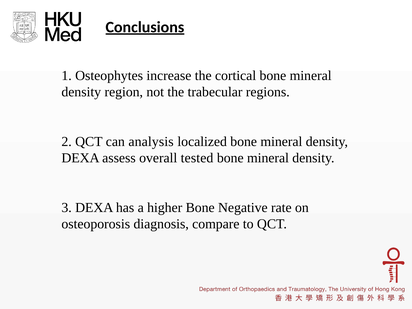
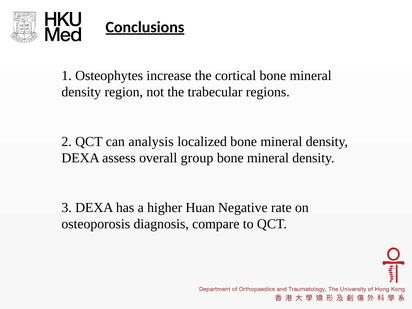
tested: tested -> group
higher Bone: Bone -> Huan
